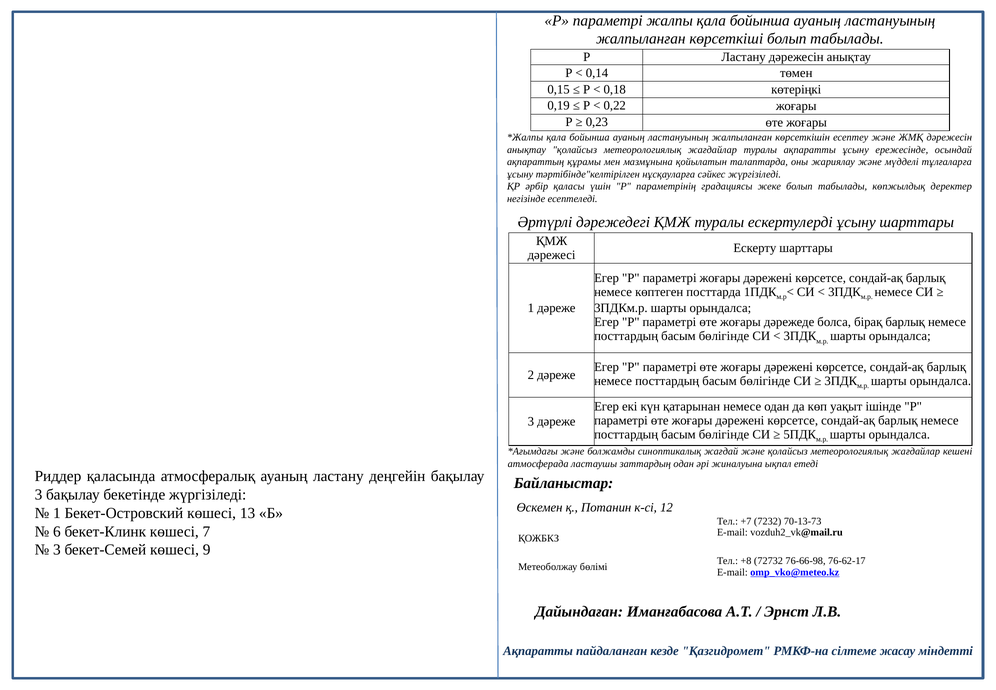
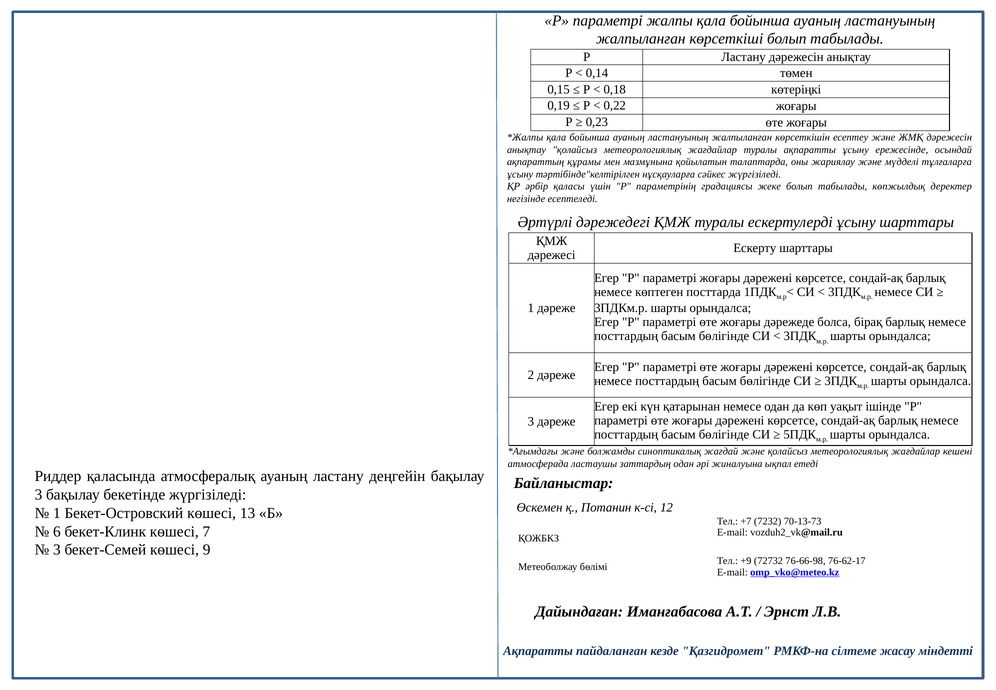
+8: +8 -> +9
